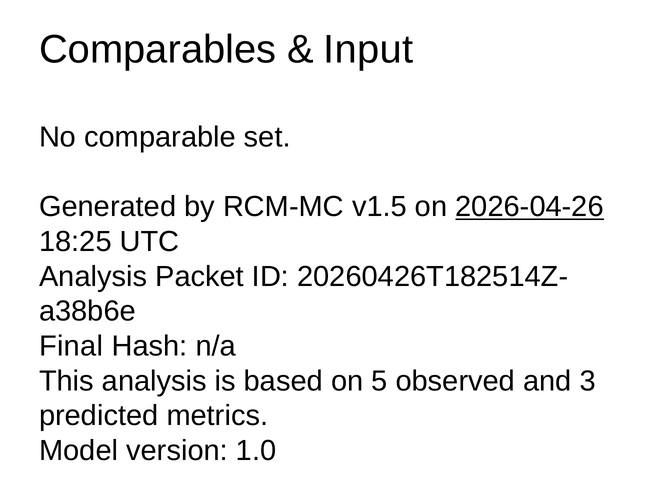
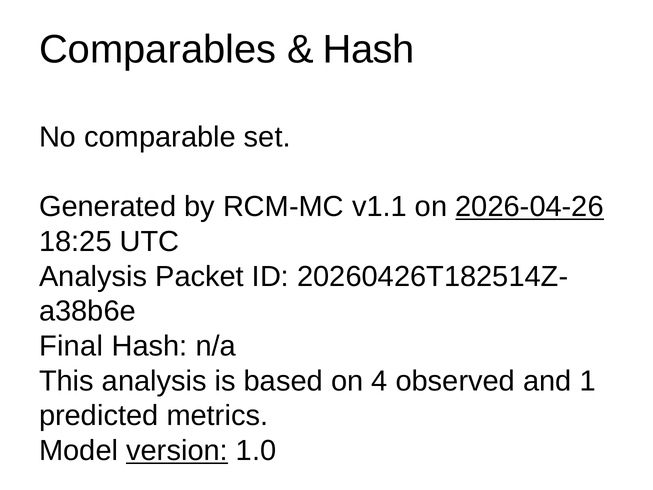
Input at (368, 50): Input -> Hash
v1.5: v1.5 -> v1.1
5: 5 -> 4
3: 3 -> 1
version underline: none -> present
